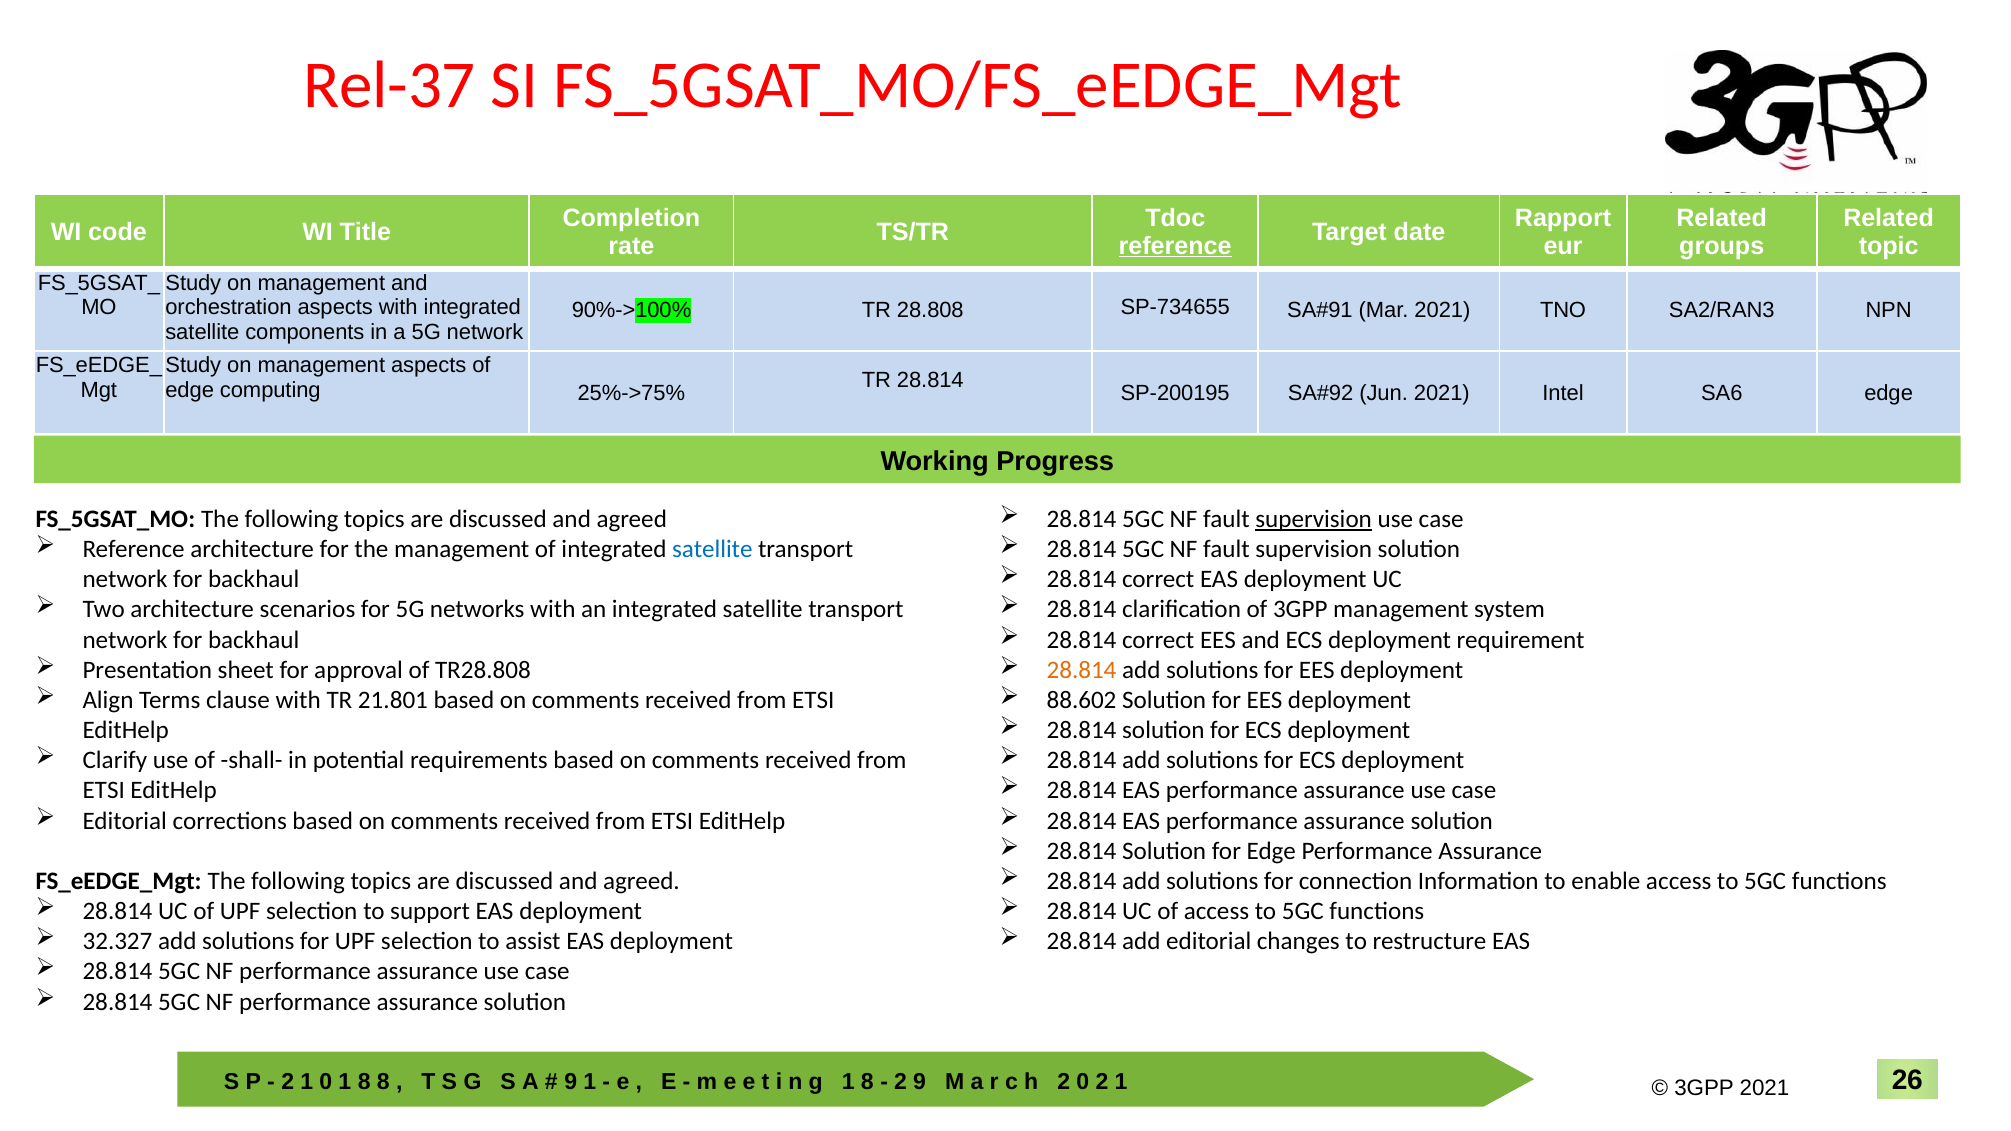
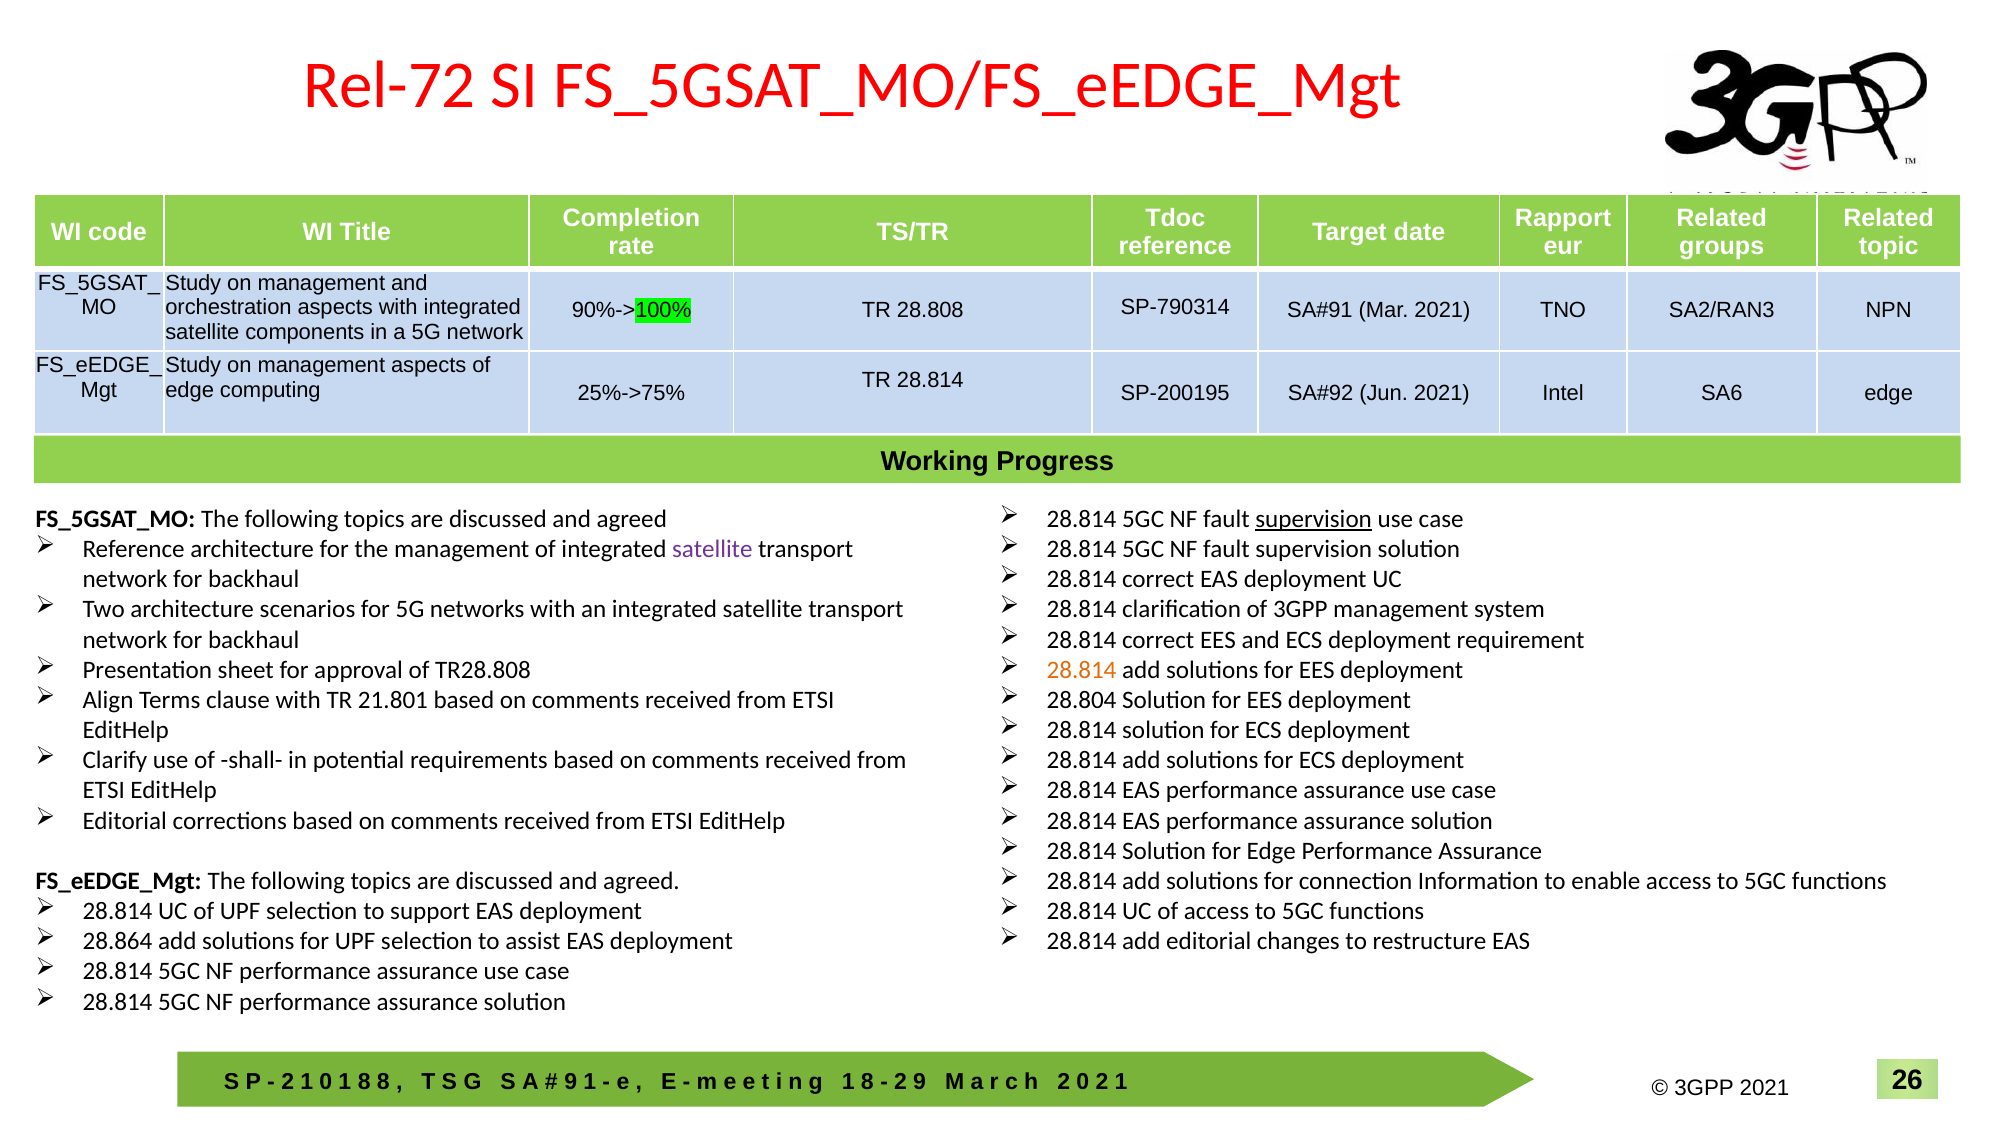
Rel-37: Rel-37 -> Rel-72
reference at (1175, 246) underline: present -> none
SP-734655: SP-734655 -> SP-790314
satellite at (712, 549) colour: blue -> purple
88.602: 88.602 -> 28.804
32.327: 32.327 -> 28.864
